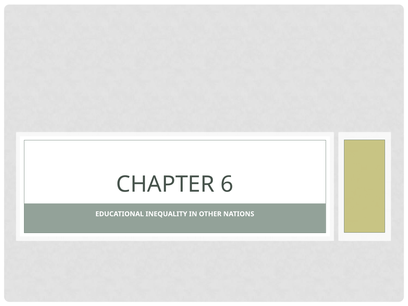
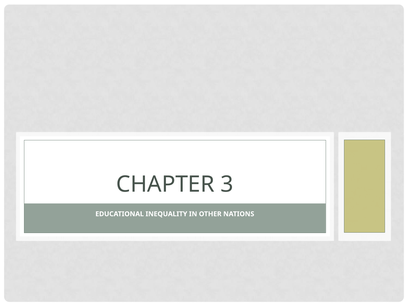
6: 6 -> 3
